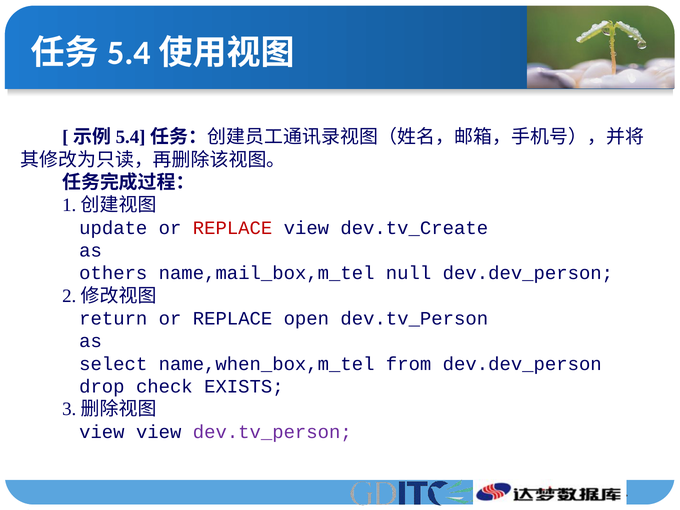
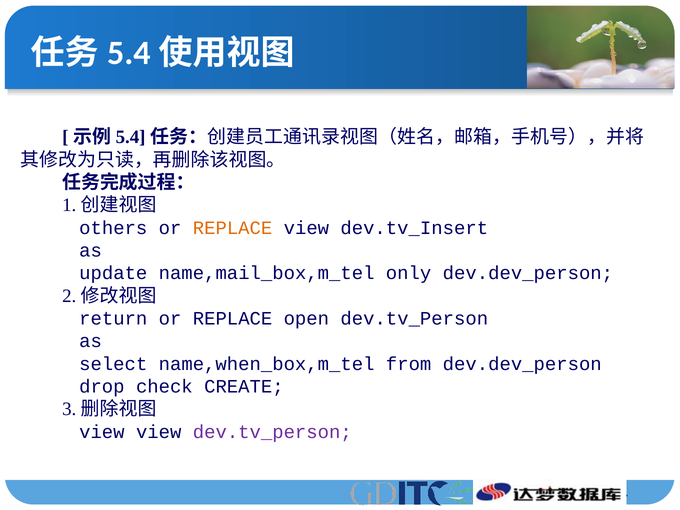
update: update -> others
REPLACE at (233, 228) colour: red -> orange
dev.tv_Create: dev.tv_Create -> dev.tv_Insert
others: others -> update
null: null -> only
EXISTS: EXISTS -> CREATE
